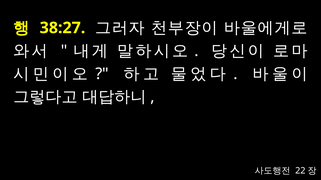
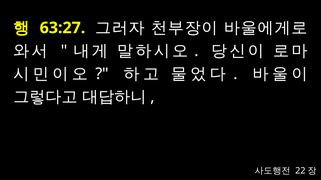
38:27: 38:27 -> 63:27
